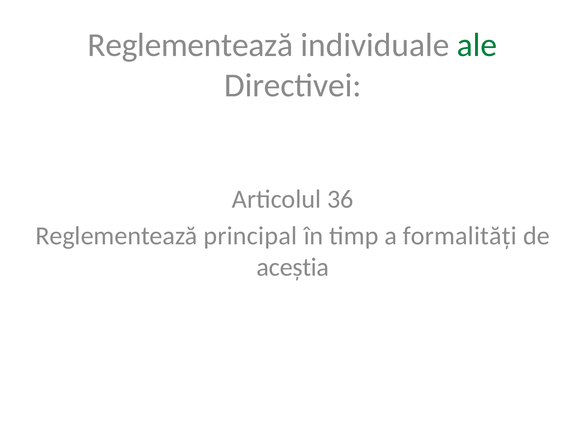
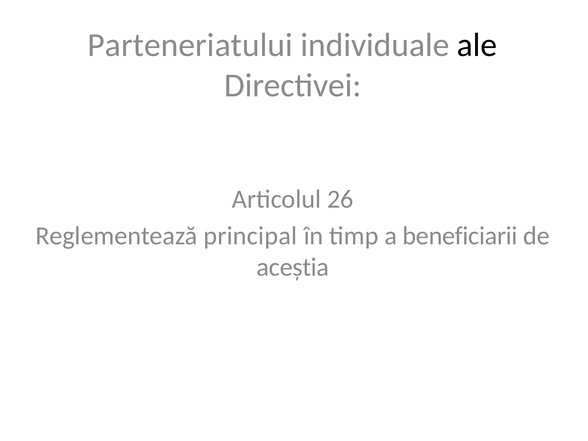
Reglementează at (190, 45): Reglementează -> Parteneriatului
ale colour: green -> black
36: 36 -> 26
formalități: formalități -> beneficiarii
